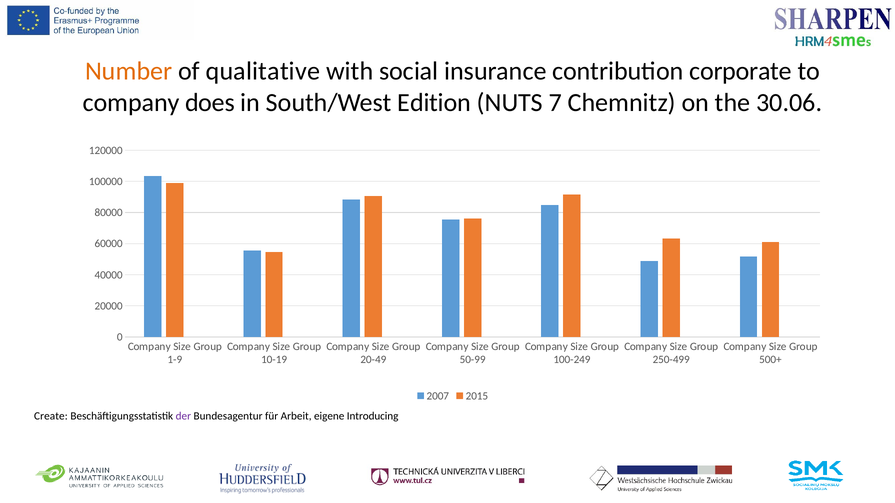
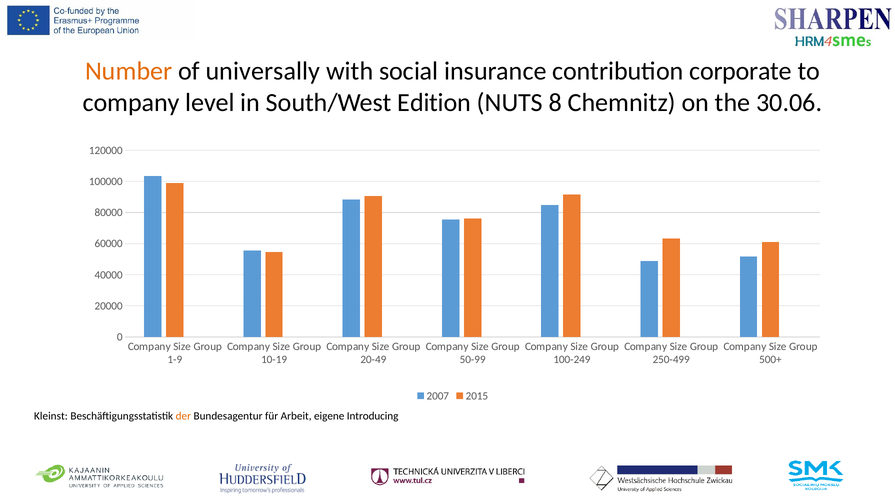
qualitative: qualitative -> universally
does: does -> level
7: 7 -> 8
Create: Create -> Kleinst
der colour: purple -> orange
